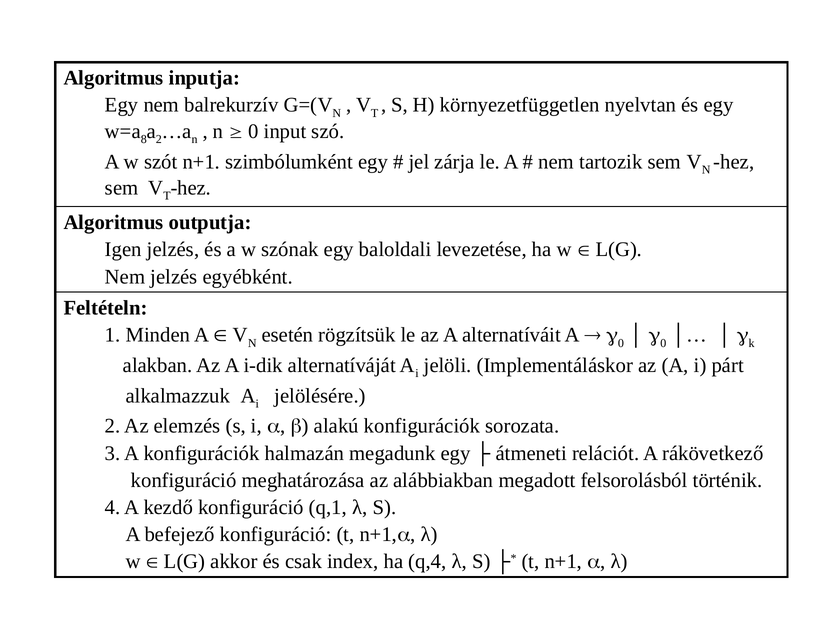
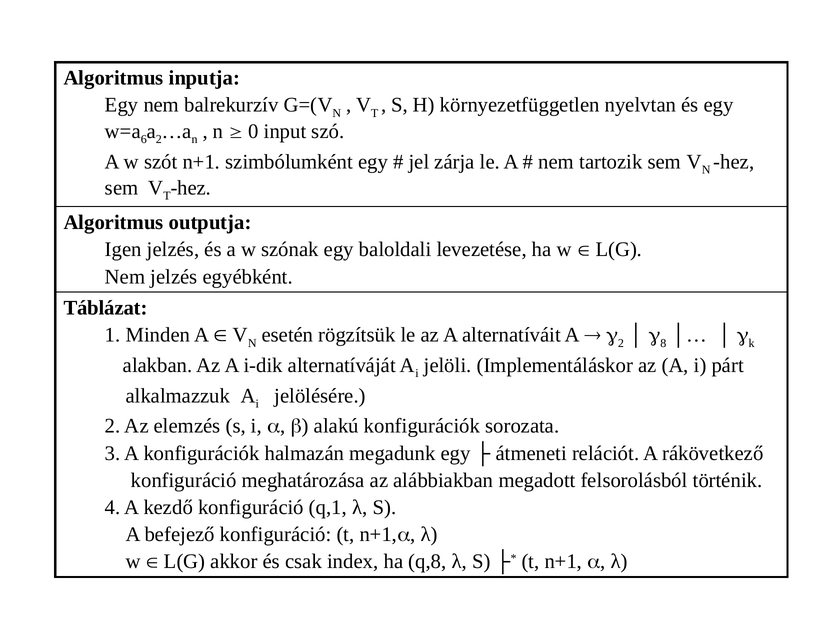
8: 8 -> 6
Feltételn: Feltételn -> Táblázat
0 at (621, 343): 0 -> 2
0 at (663, 343): 0 -> 8
q,4: q,4 -> q,8
